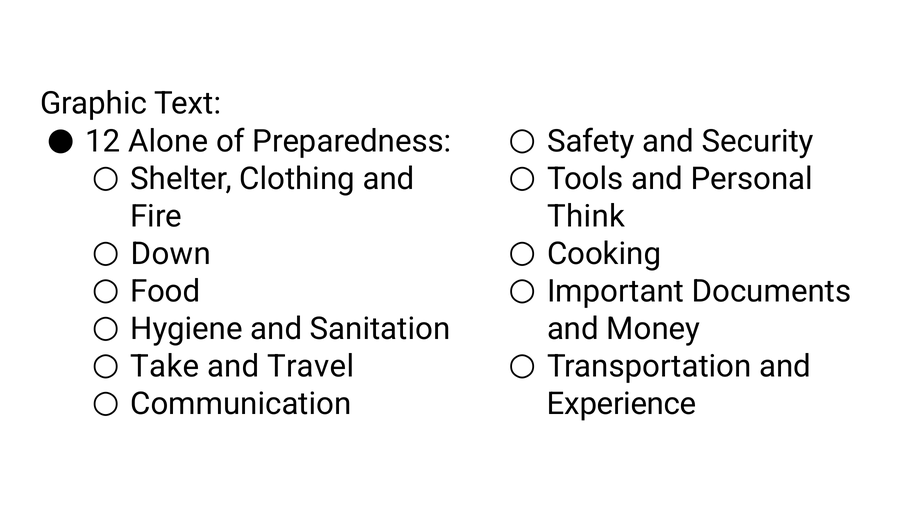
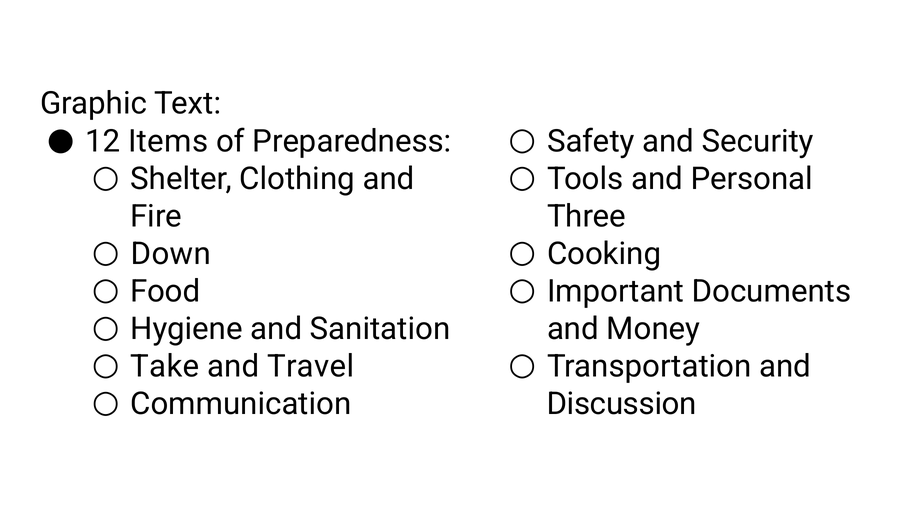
Alone: Alone -> Items
Think: Think -> Three
Experience: Experience -> Discussion
